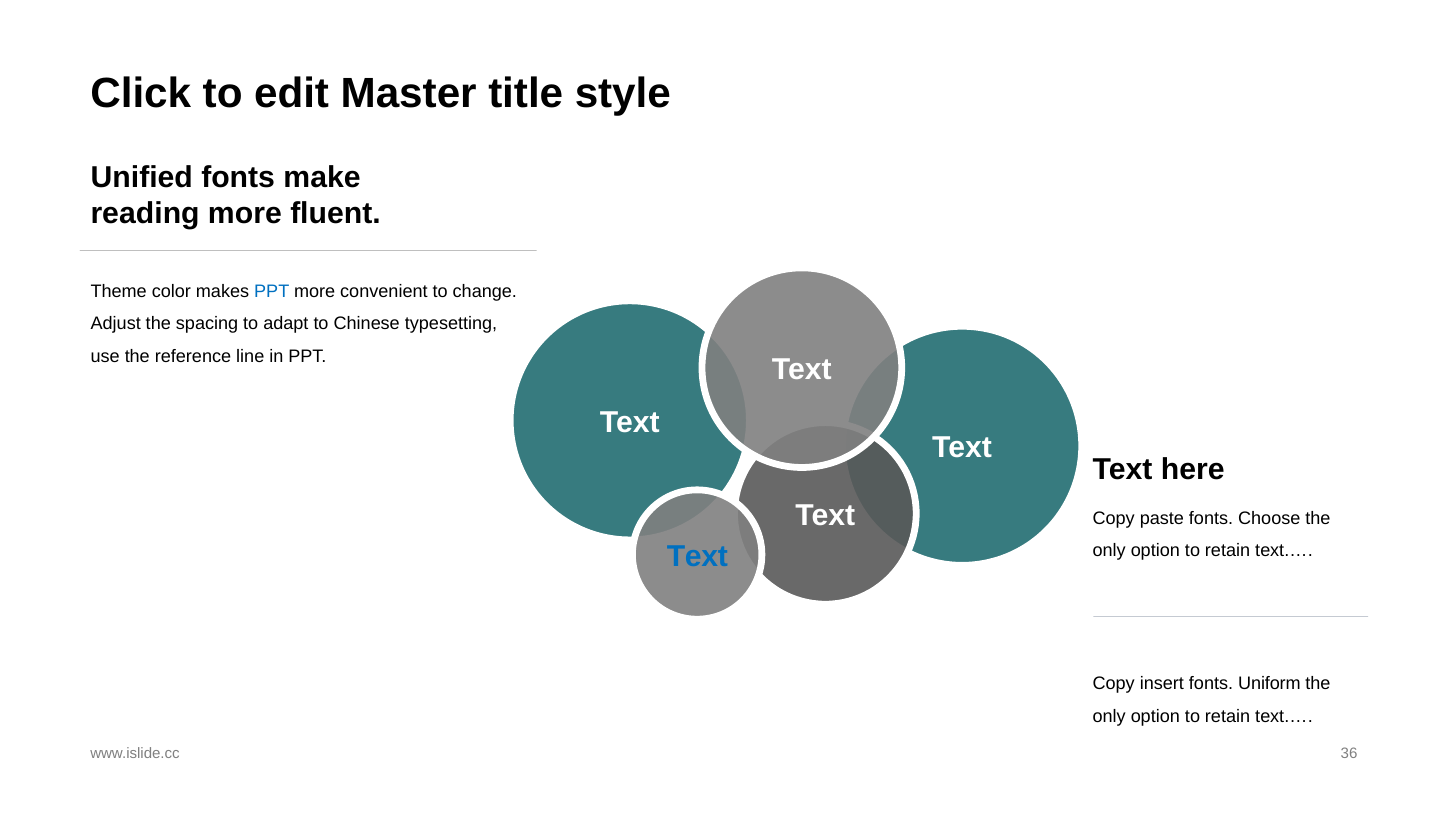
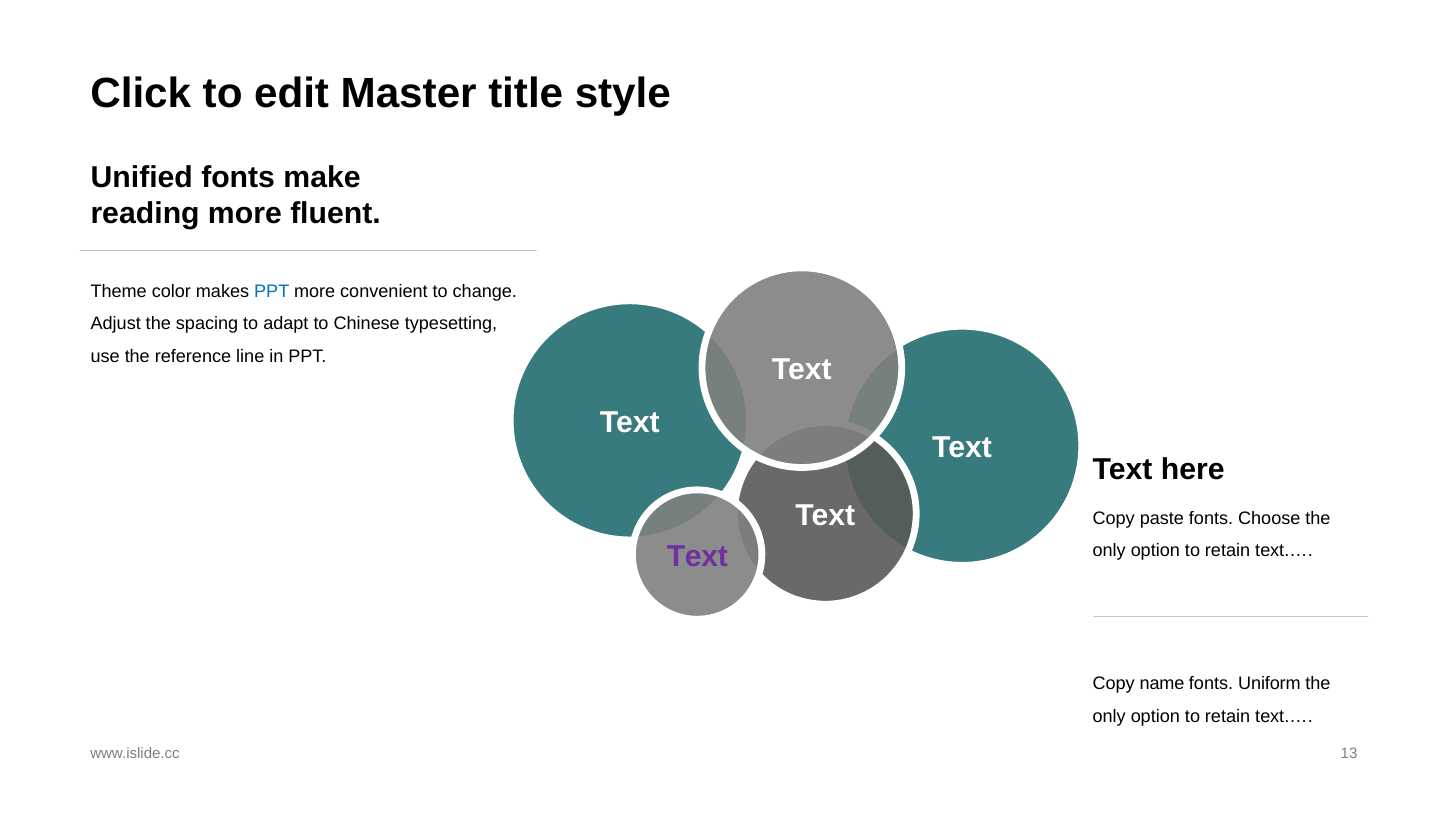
Text at (697, 557) colour: blue -> purple
insert: insert -> name
36: 36 -> 13
